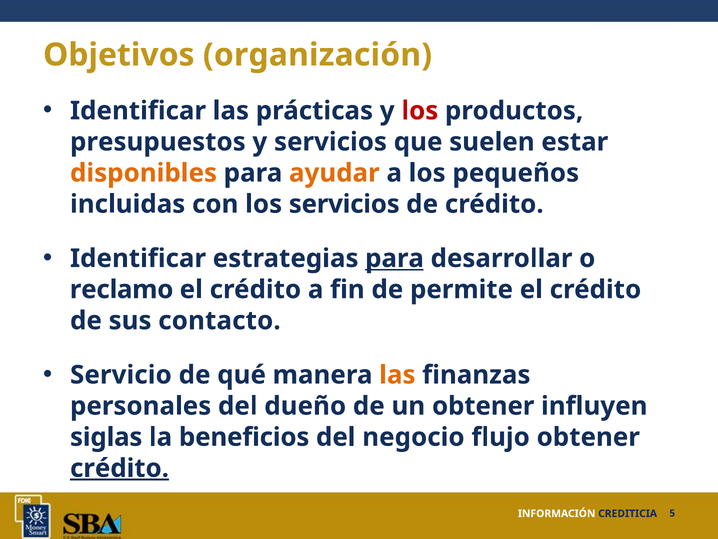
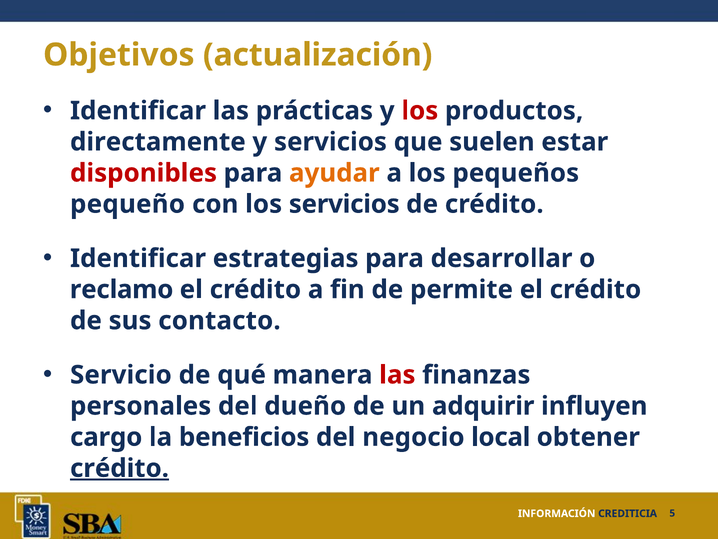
organización: organización -> actualización
presupuestos: presupuestos -> directamente
disponibles colour: orange -> red
incluidas: incluidas -> pequeño
para at (395, 258) underline: present -> none
las at (397, 375) colour: orange -> red
un obtener: obtener -> adquirir
siglas: siglas -> cargo
flujo: flujo -> local
